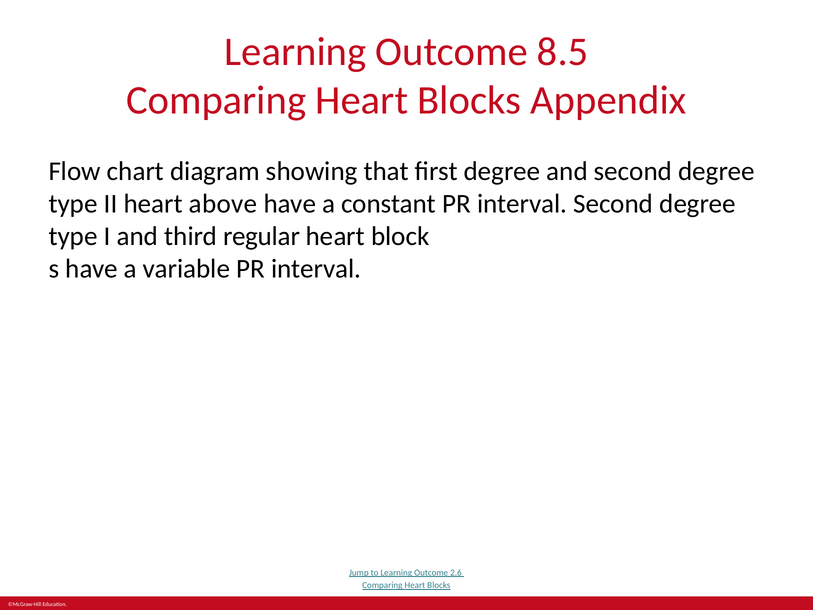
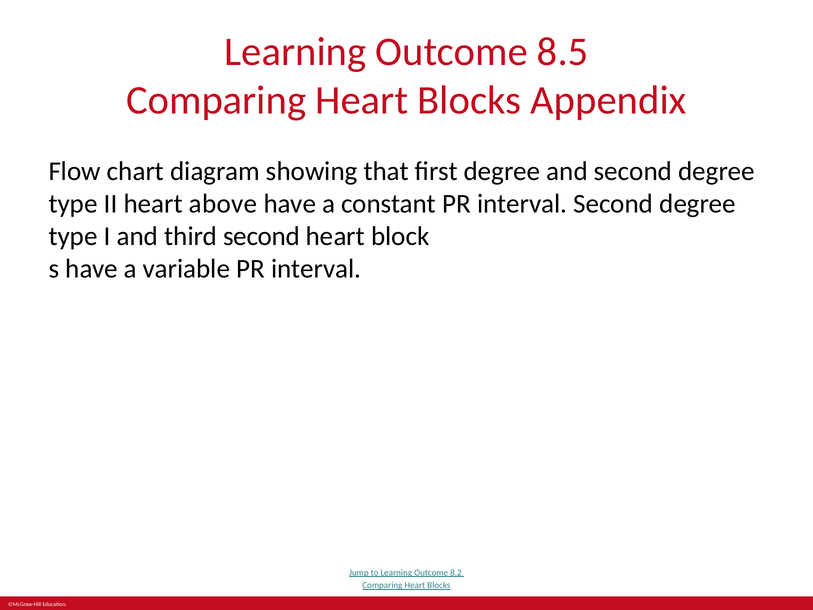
third regular: regular -> second
2.6: 2.6 -> 8.2
